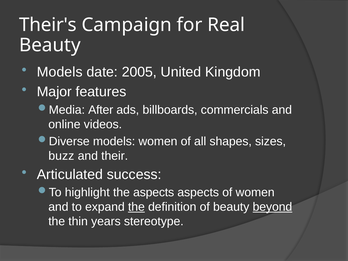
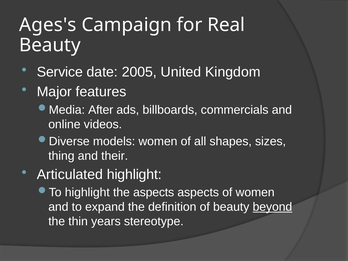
Their's: Their's -> Ages's
Models at (60, 72): Models -> Service
buzz: buzz -> thing
Articulated success: success -> highlight
the at (136, 207) underline: present -> none
